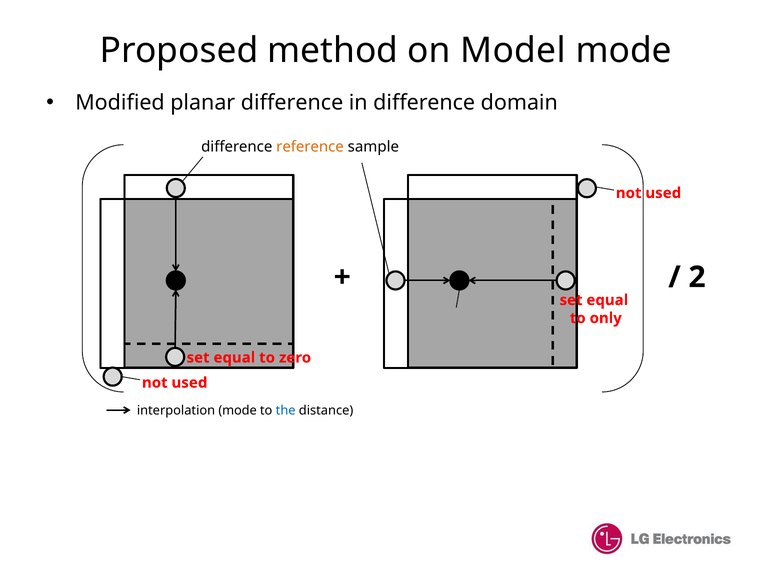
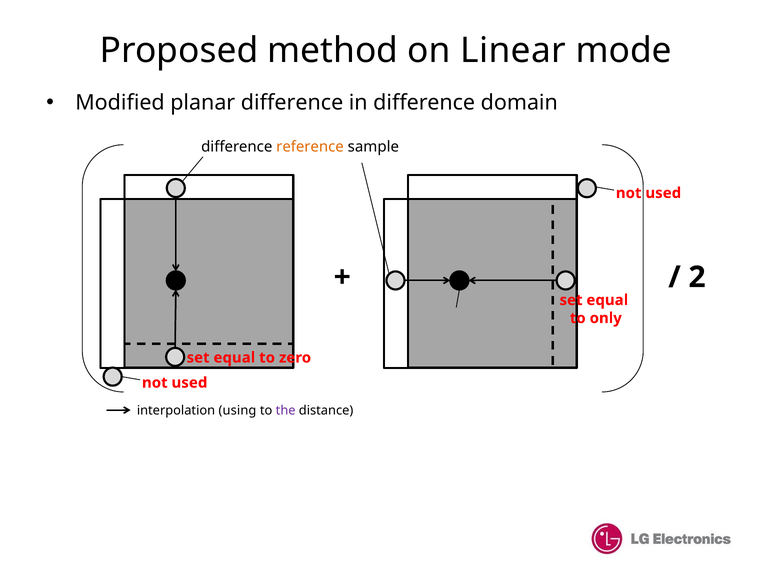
Model: Model -> Linear
interpolation mode: mode -> using
the colour: blue -> purple
